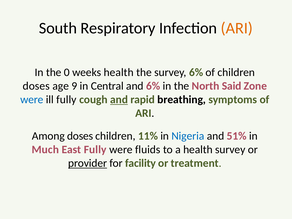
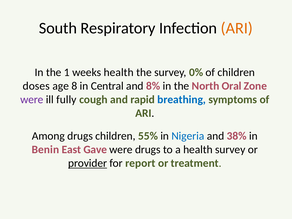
0: 0 -> 1
survey 6%: 6% -> 0%
9: 9 -> 8
and 6%: 6% -> 8%
Said: Said -> Oral
were at (32, 100) colour: blue -> purple
and at (119, 100) underline: present -> none
breathing colour: black -> blue
Among doses: doses -> drugs
11%: 11% -> 55%
51%: 51% -> 38%
Much: Much -> Benin
East Fully: Fully -> Gave
were fluids: fluids -> drugs
facility: facility -> report
